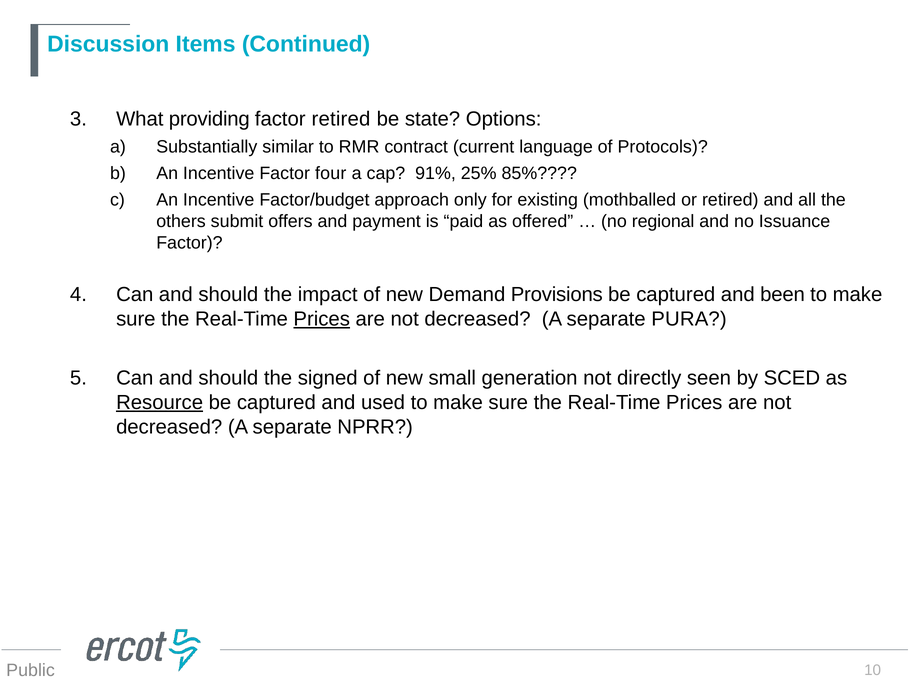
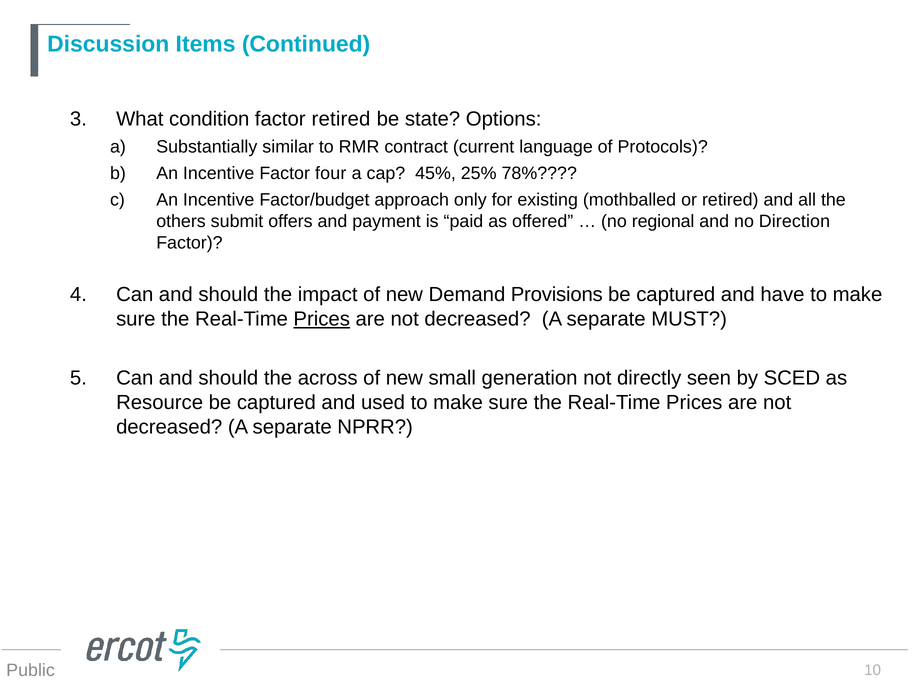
providing: providing -> condition
91%: 91% -> 45%
85%: 85% -> 78%
Issuance: Issuance -> Direction
been: been -> have
PURA: PURA -> MUST
signed: signed -> across
Resource underline: present -> none
